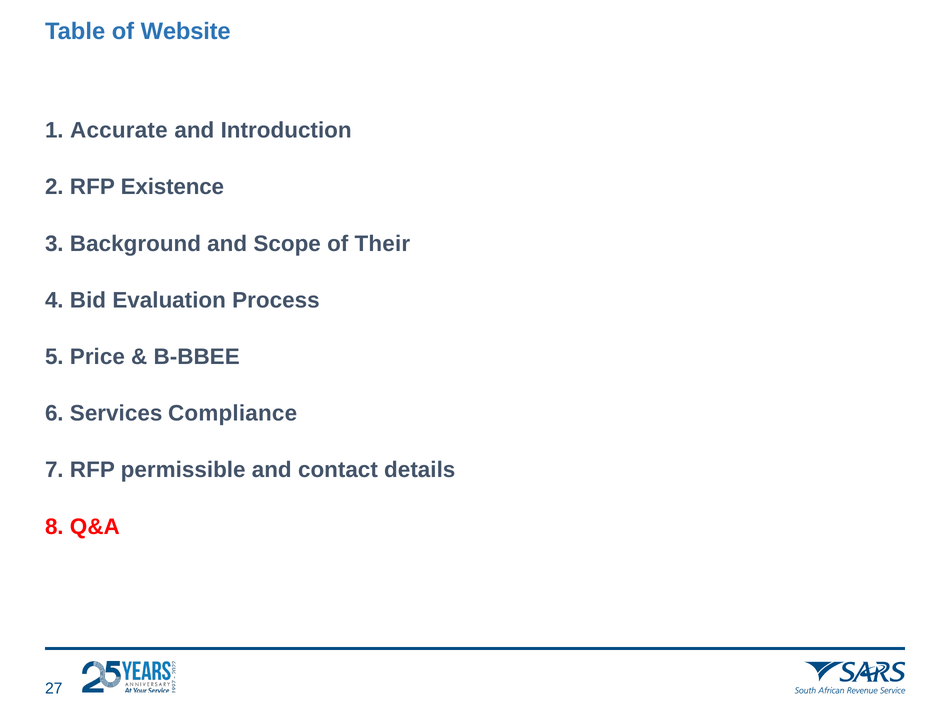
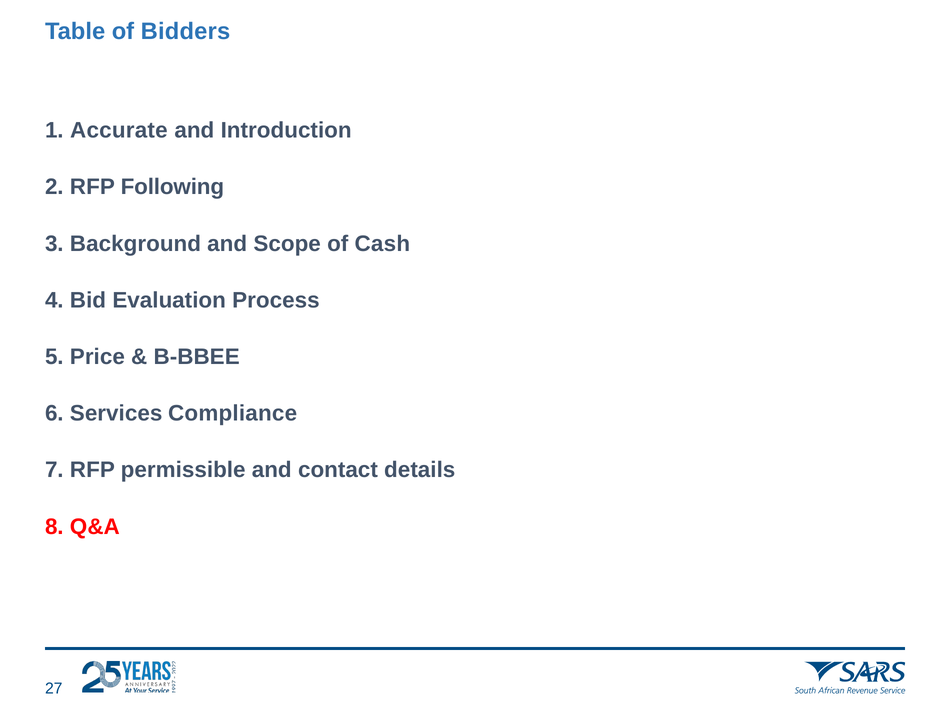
Website: Website -> Bidders
Existence: Existence -> Following
Their: Their -> Cash
